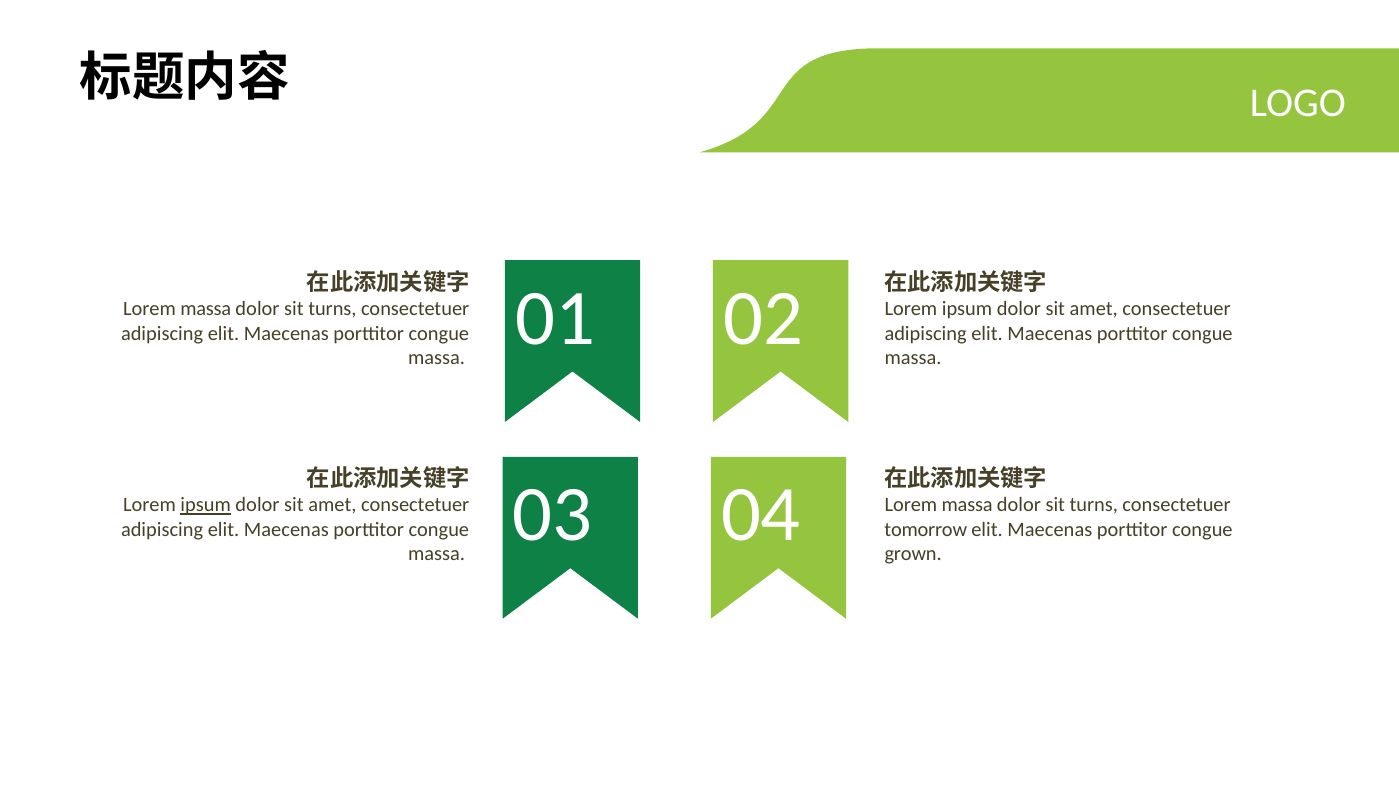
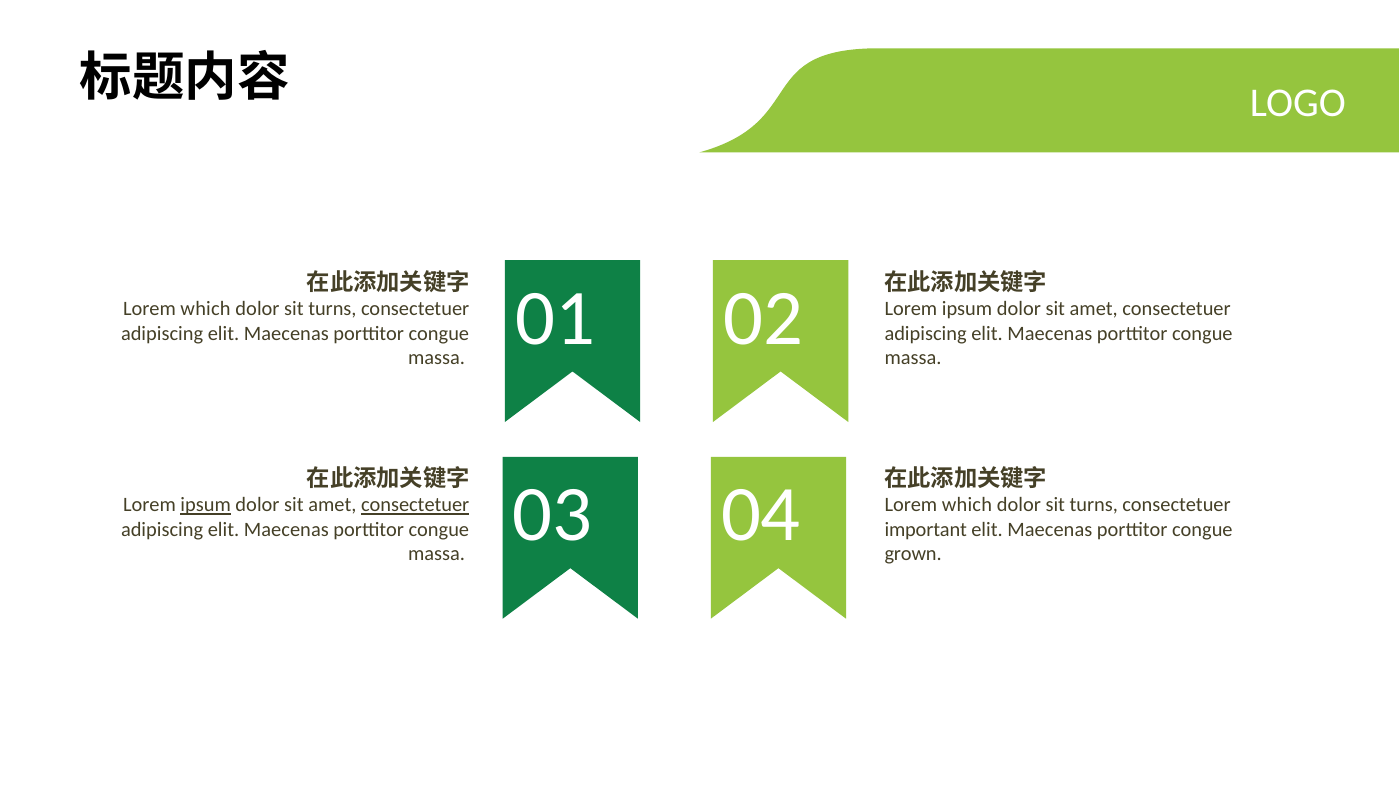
massa at (206, 309): massa -> which
consectetuer at (415, 505) underline: none -> present
massa at (967, 505): massa -> which
tomorrow: tomorrow -> important
